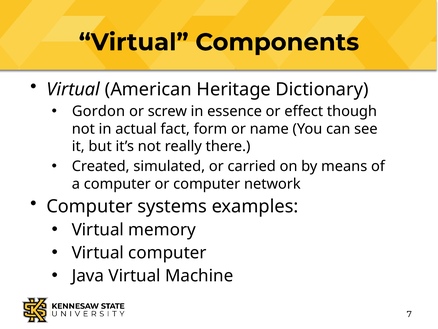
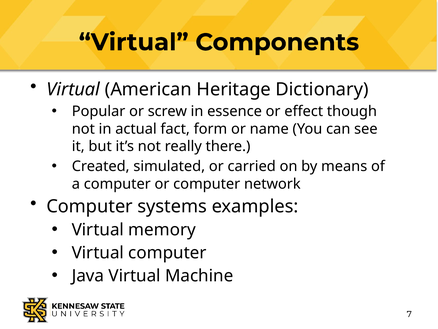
Gordon: Gordon -> Popular
